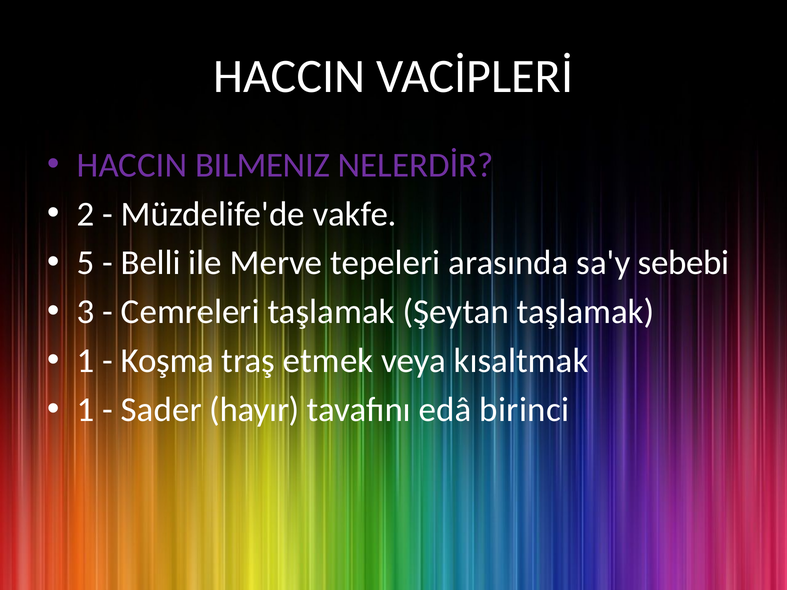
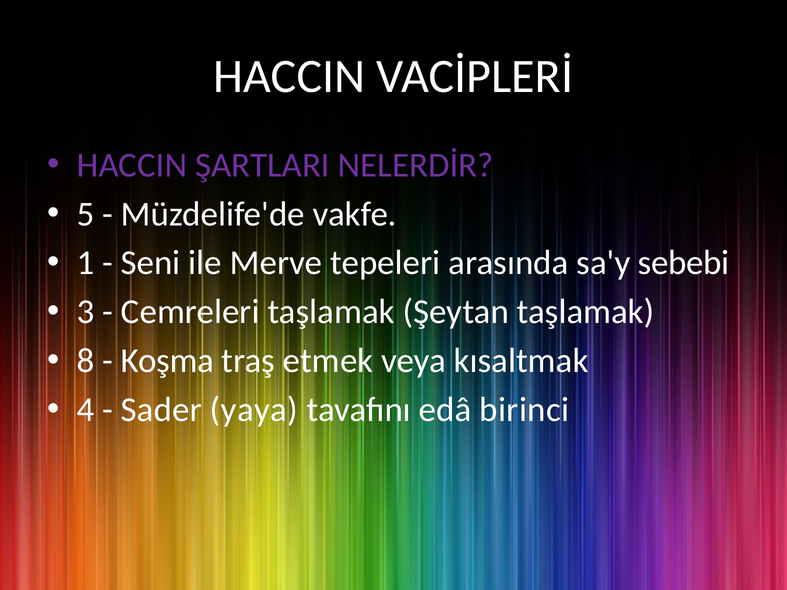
BILMENIZ: BILMENIZ -> ŞARTLARI
2: 2 -> 5
5: 5 -> 1
Belli: Belli -> Seni
1 at (86, 361): 1 -> 8
1 at (86, 410): 1 -> 4
hayır: hayır -> yaya
